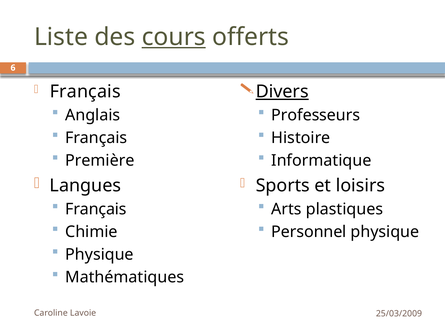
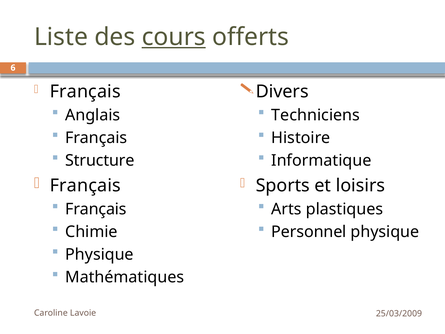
Divers underline: present -> none
Professeurs: Professeurs -> Techniciens
Première: Première -> Structure
Langues at (85, 185): Langues -> Français
